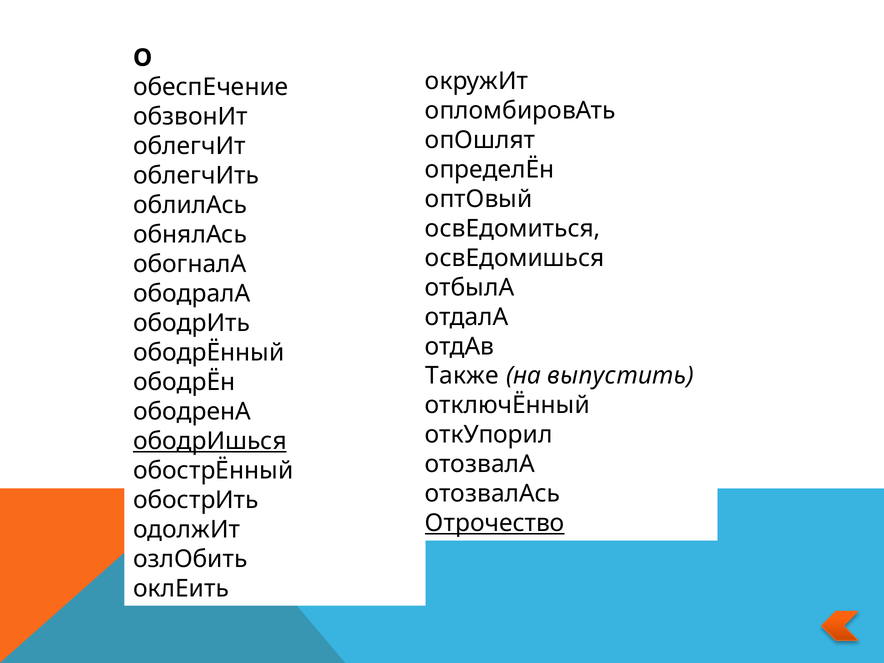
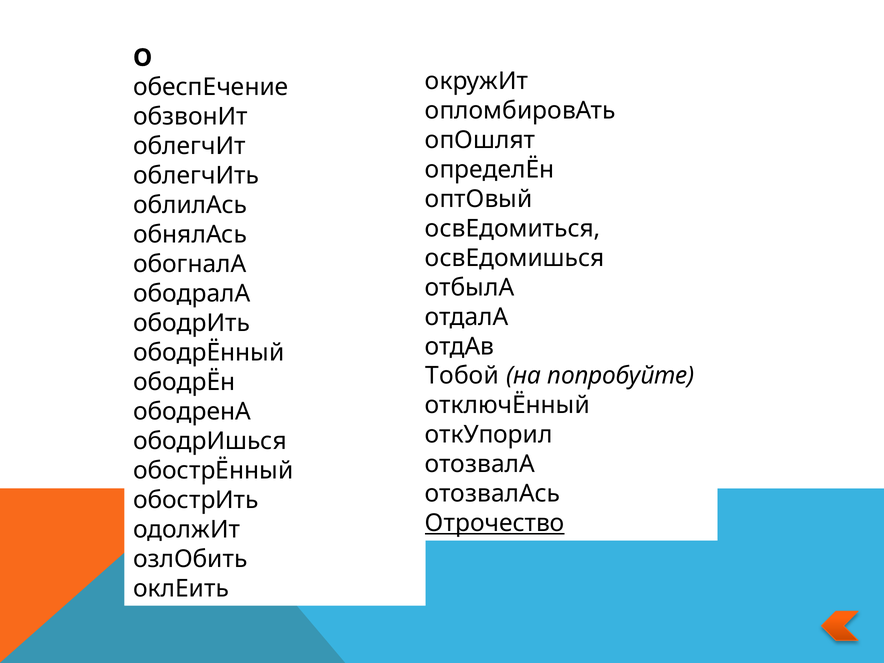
Также: Также -> Тобой
выпустить: выпустить -> попробуйте
ободрИшься underline: present -> none
